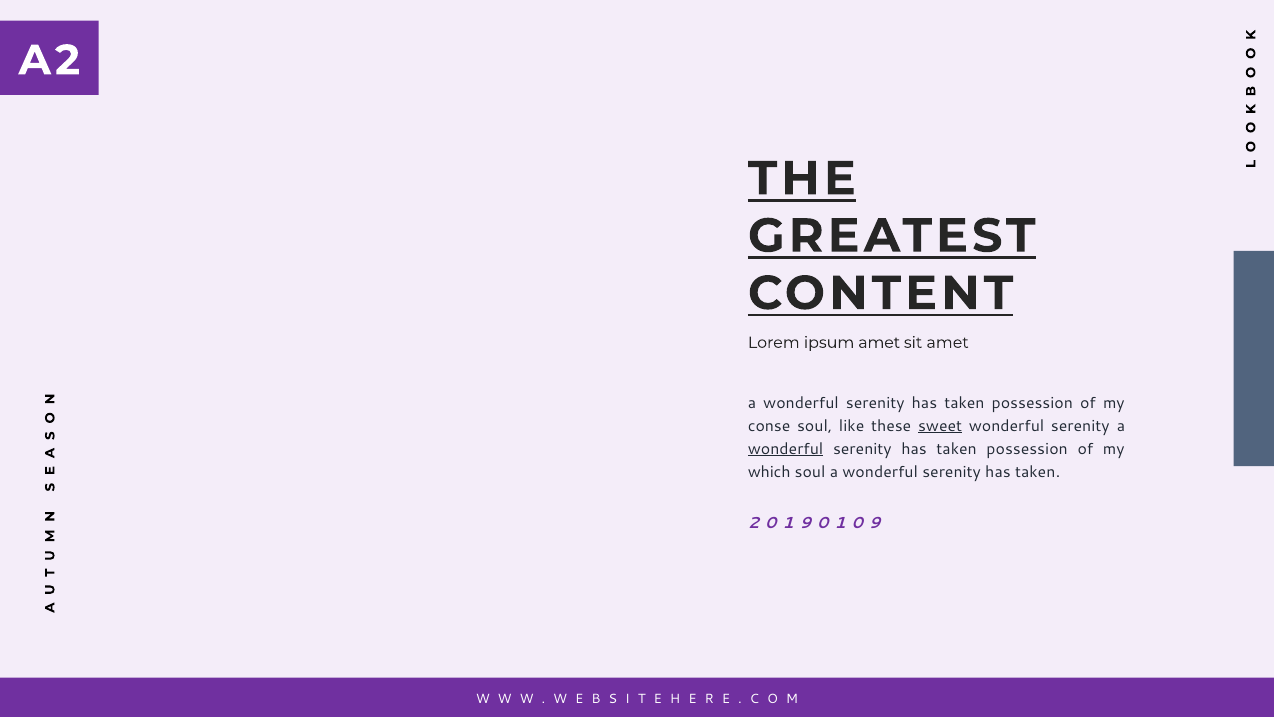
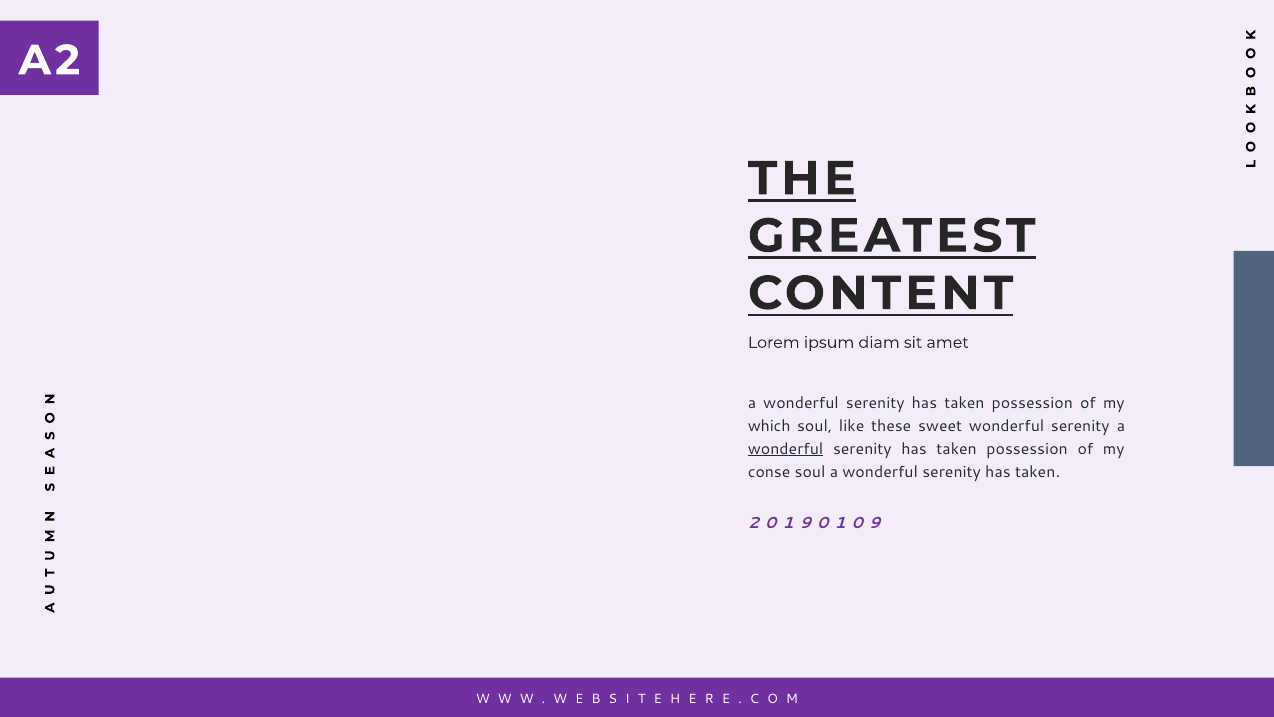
ipsum amet: amet -> diam
conse: conse -> which
sweet underline: present -> none
which: which -> conse
